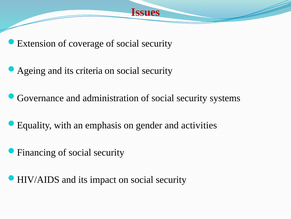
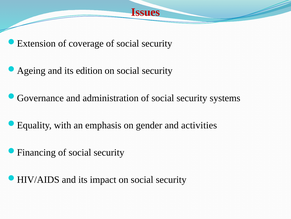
criteria: criteria -> edition
